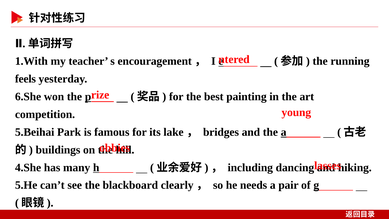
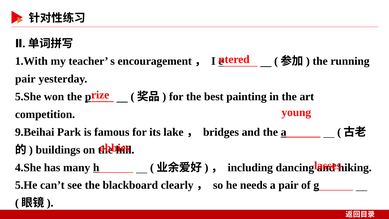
feels at (25, 79): feels -> pair
6.She: 6.She -> 5.She
5.Beihai: 5.Beihai -> 9.Beihai
